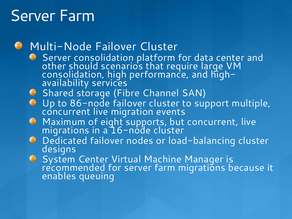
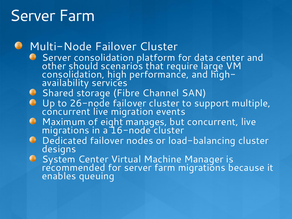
86-node: 86-node -> 26-node
supports: supports -> manages
